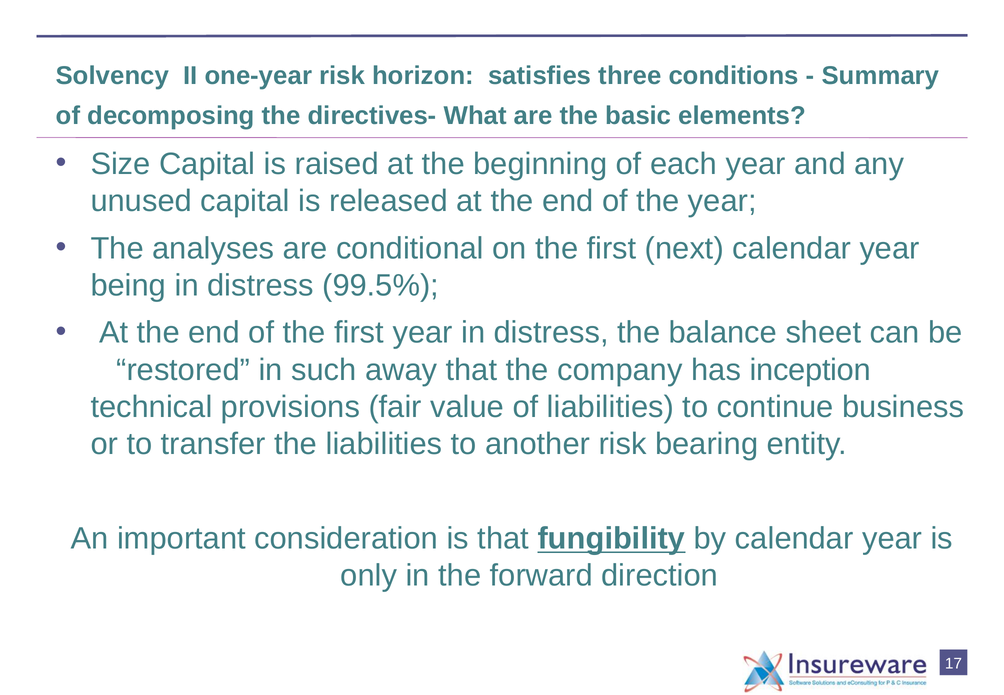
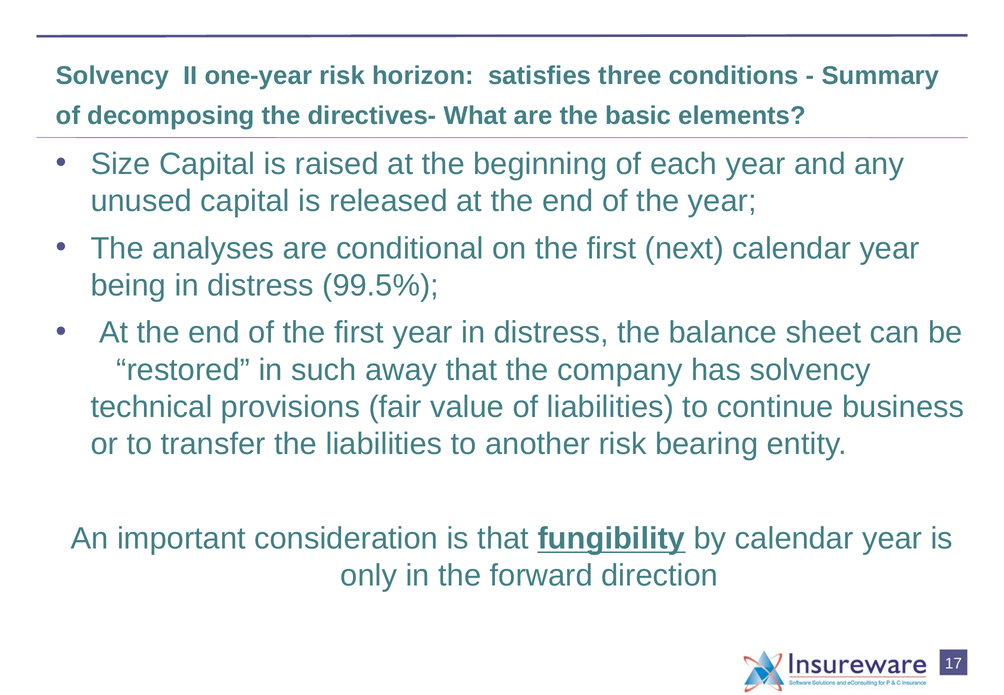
has inception: inception -> solvency
